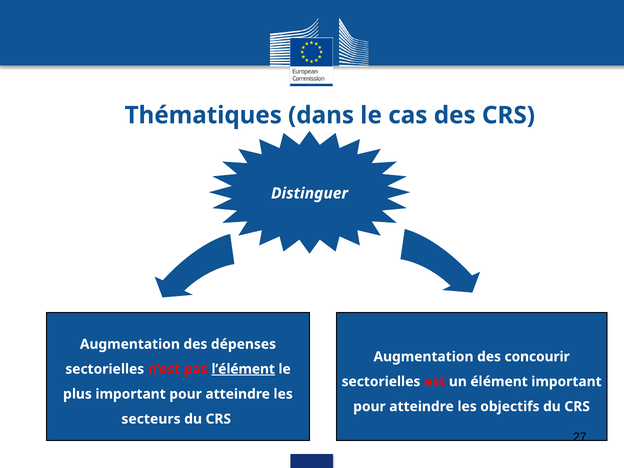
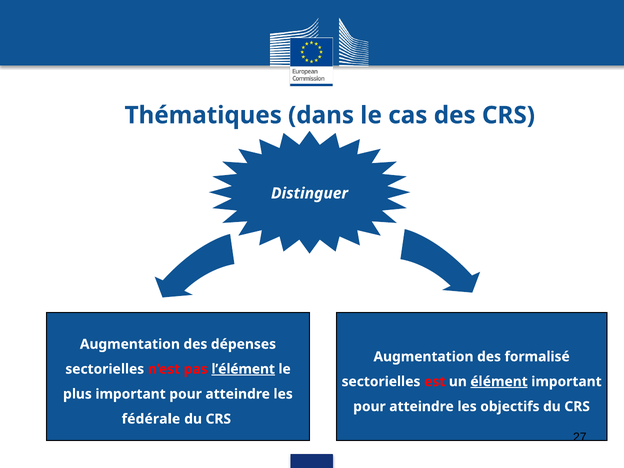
concourir: concourir -> formalisé
élément underline: none -> present
secteurs: secteurs -> fédérale
